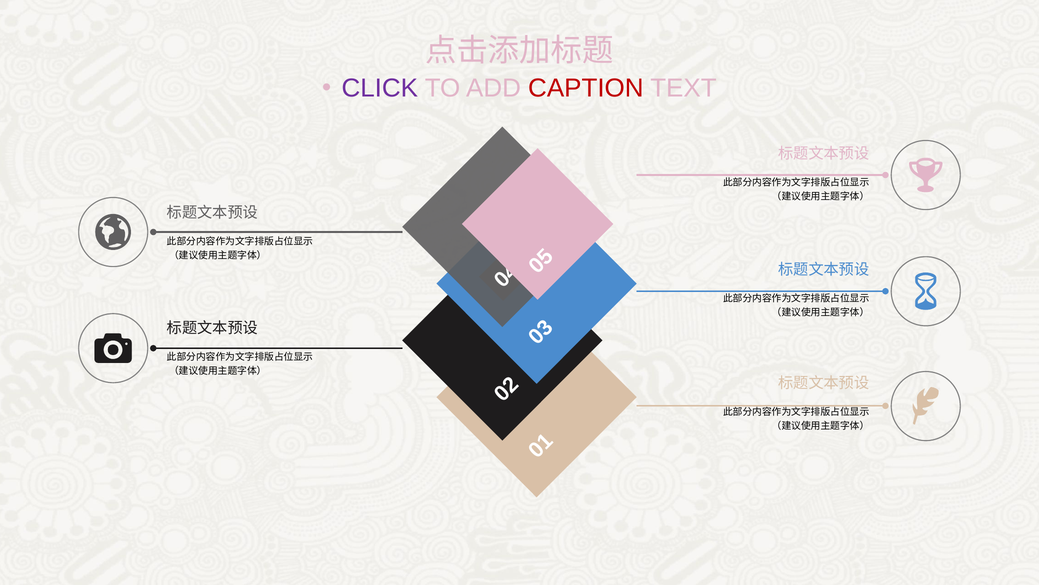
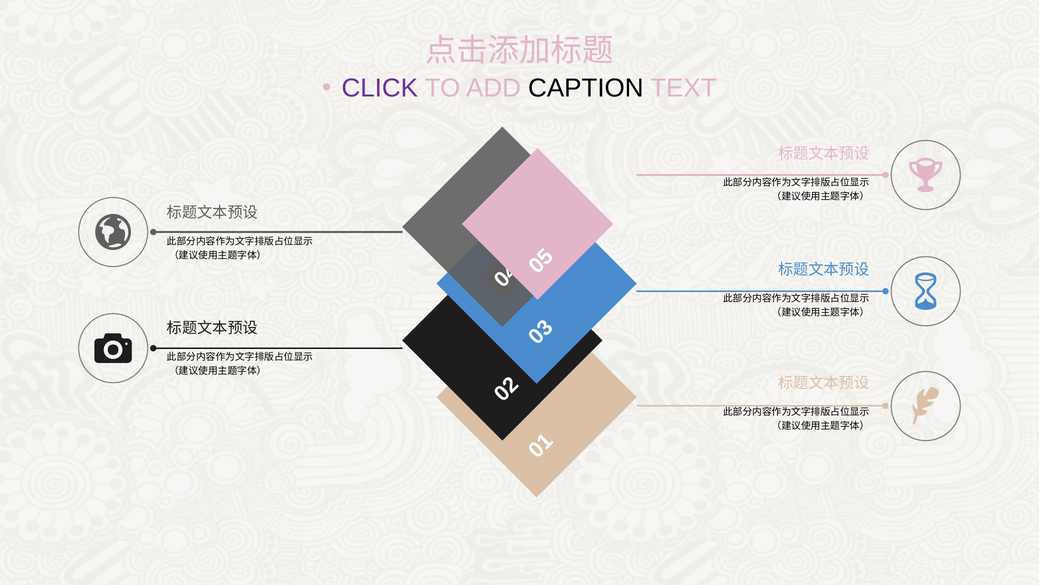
CAPTION colour: red -> black
